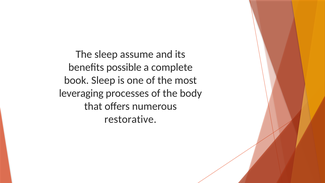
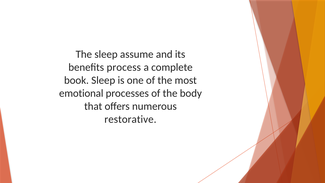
possible: possible -> process
leveraging: leveraging -> emotional
